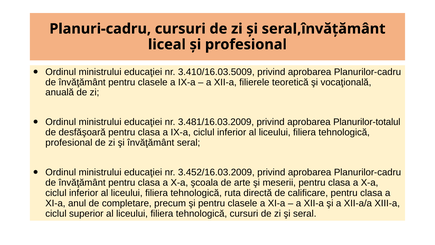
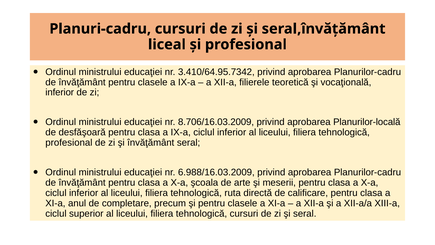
3.410/16.03.5009: 3.410/16.03.5009 -> 3.410/64.95.7342
anuală at (60, 92): anuală -> inferior
3.481/16.03.2009: 3.481/16.03.2009 -> 8.706/16.03.2009
Planurilor-totalul: Planurilor-totalul -> Planurilor-locală
3.452/16.03.2009: 3.452/16.03.2009 -> 6.988/16.03.2009
